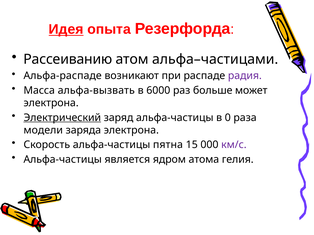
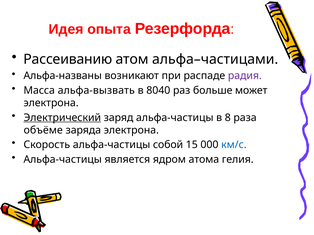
Идея underline: present -> none
Альфа-распаде: Альфа-распаде -> Альфа-названы
6000: 6000 -> 8040
0: 0 -> 8
модели: модели -> объёме
пятна: пятна -> собой
км/с colour: purple -> blue
